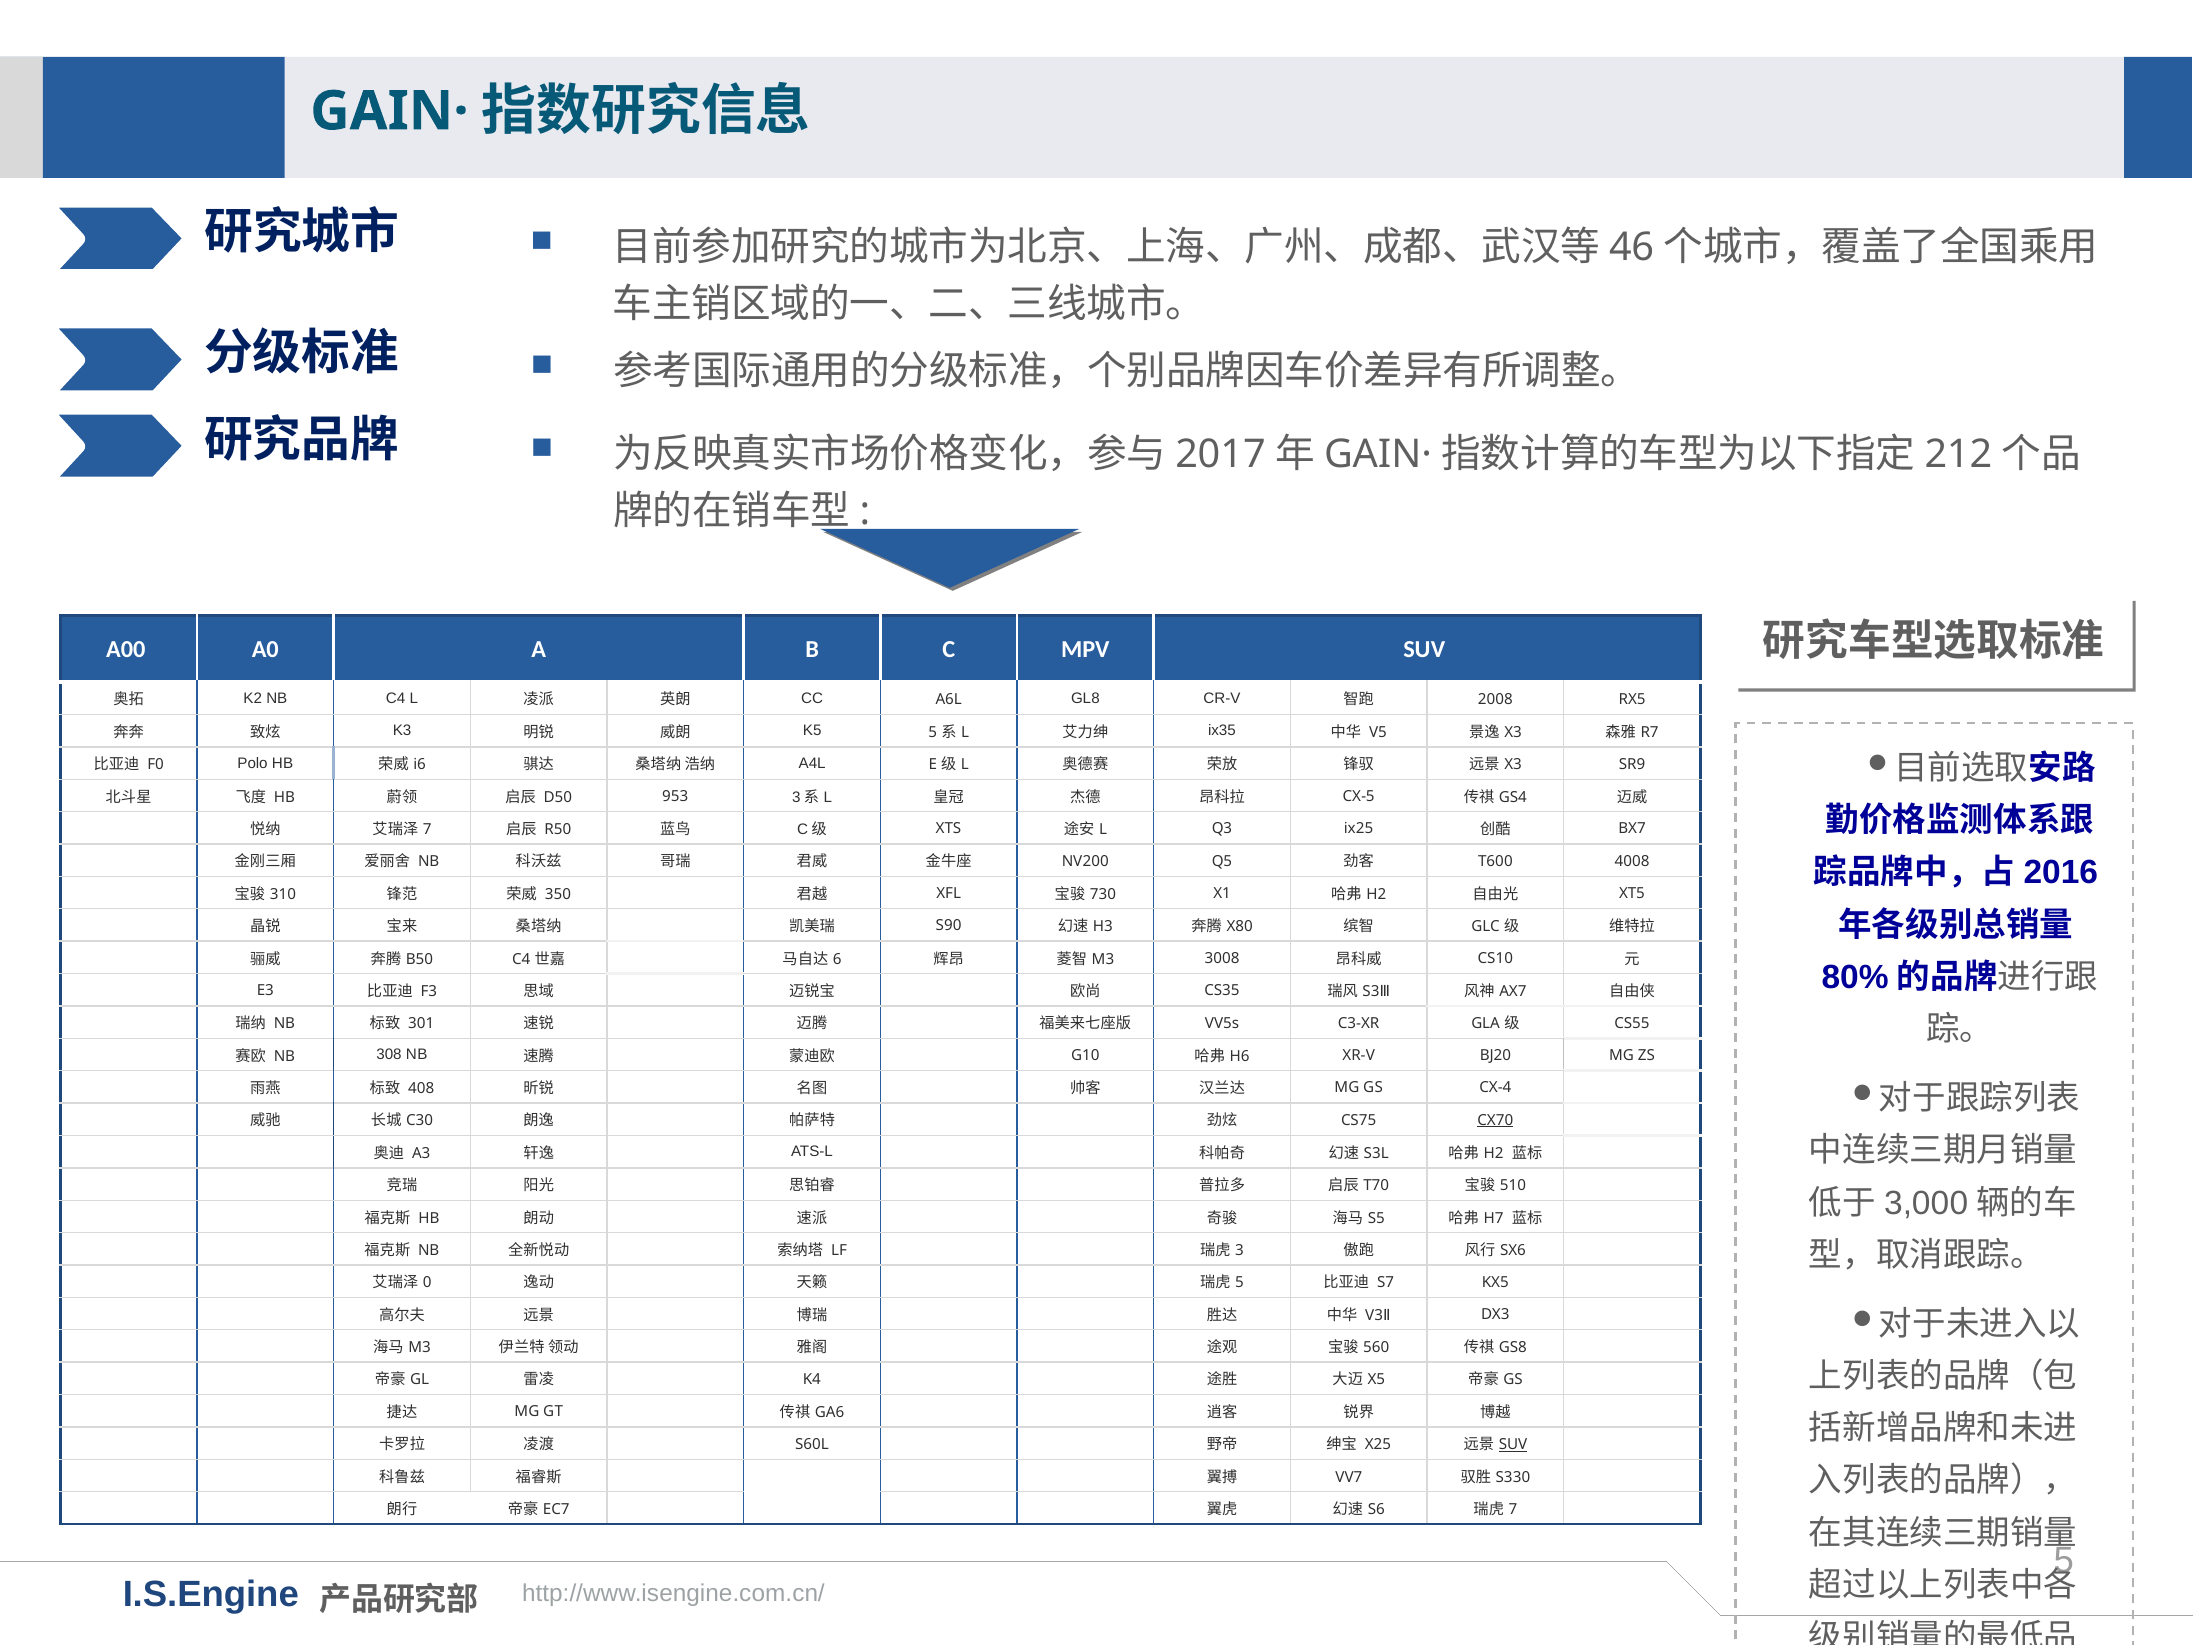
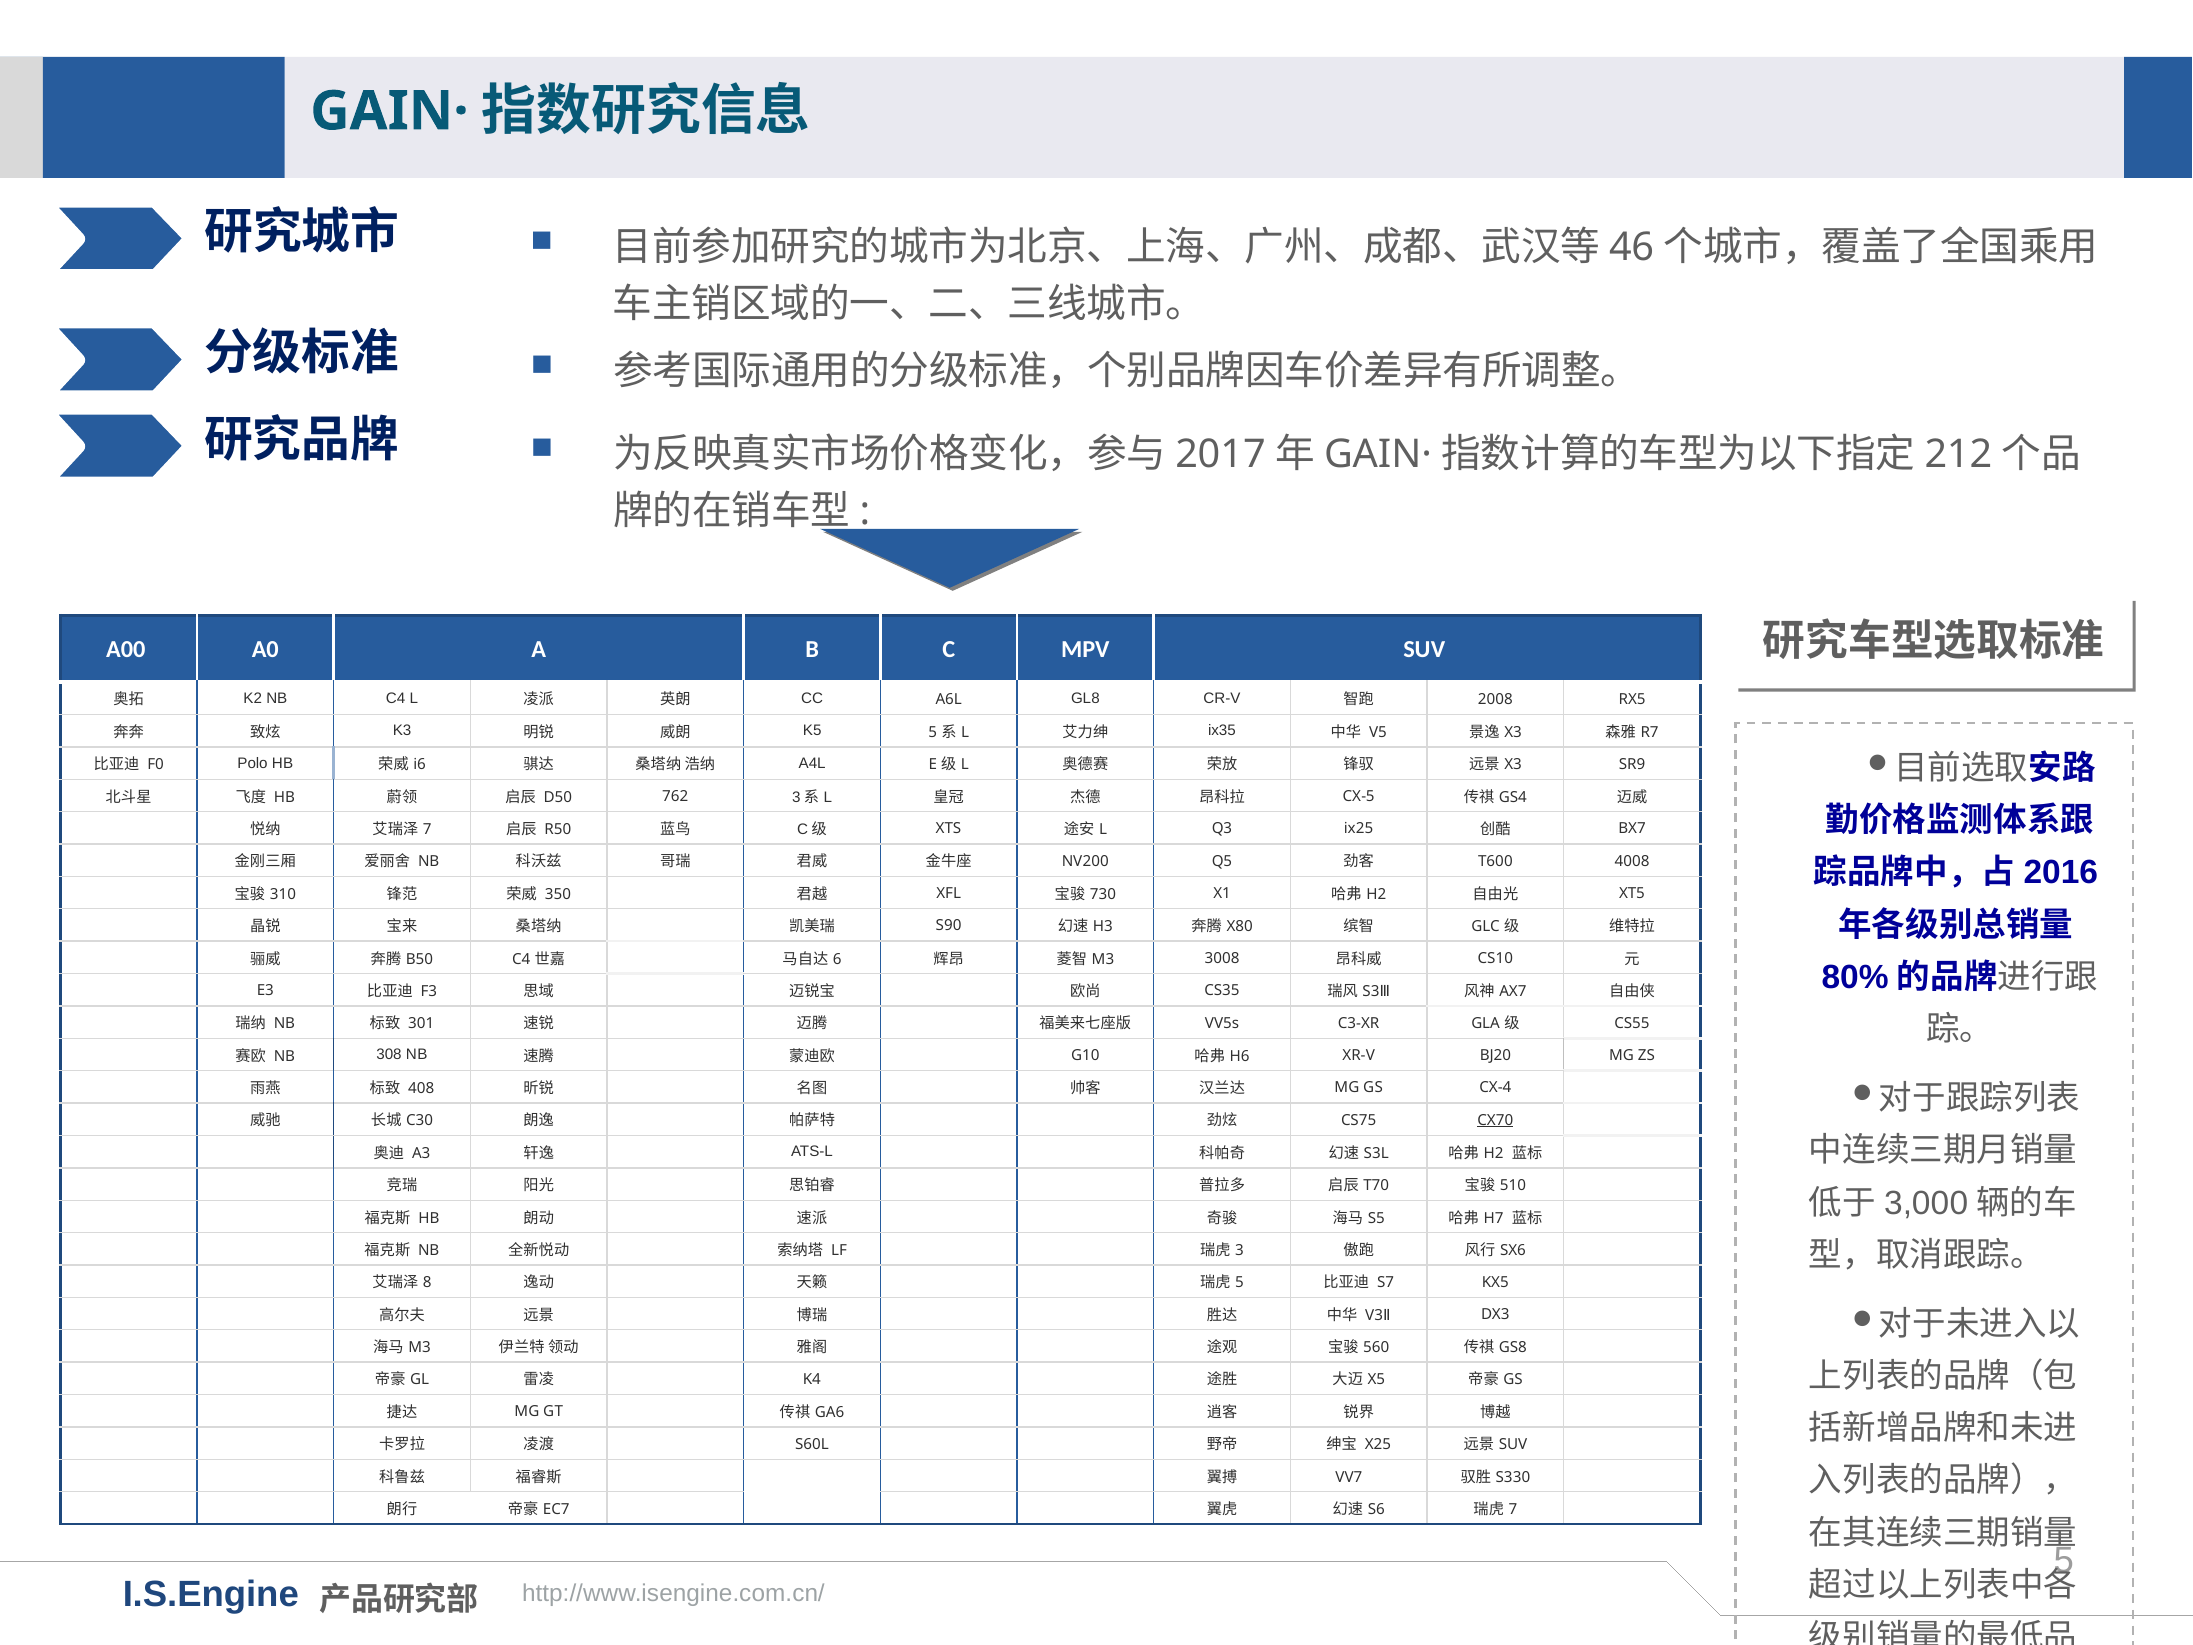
953: 953 -> 762
0: 0 -> 8
SUV at (1513, 1445) underline: present -> none
